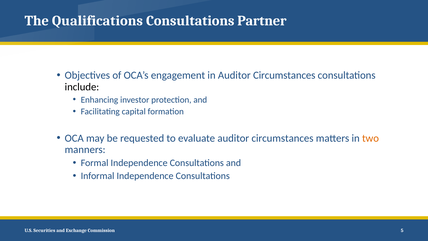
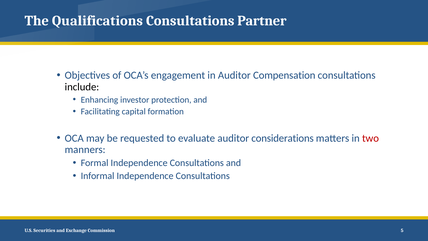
in Auditor Circumstances: Circumstances -> Compensation
evaluate auditor circumstances: circumstances -> considerations
two colour: orange -> red
